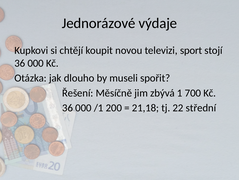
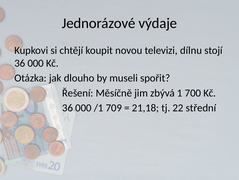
sport: sport -> dílnu
200: 200 -> 709
